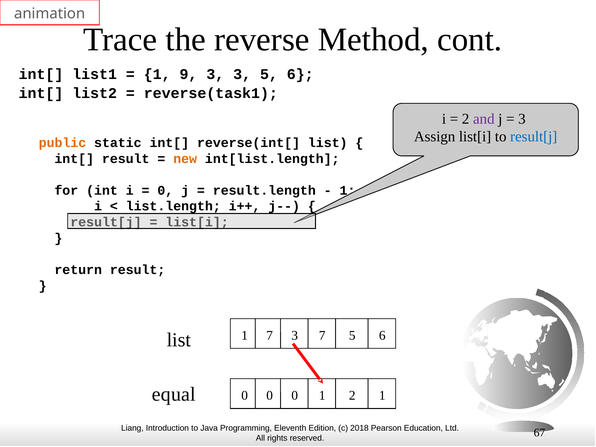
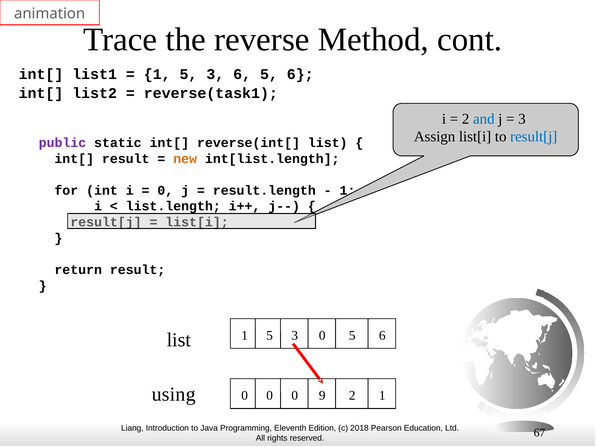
9 at (188, 74): 9 -> 5
3 3: 3 -> 6
and colour: purple -> blue
public colour: orange -> purple
7 at (270, 335): 7 -> 5
3 7: 7 -> 0
equal: equal -> using
0 1: 1 -> 9
